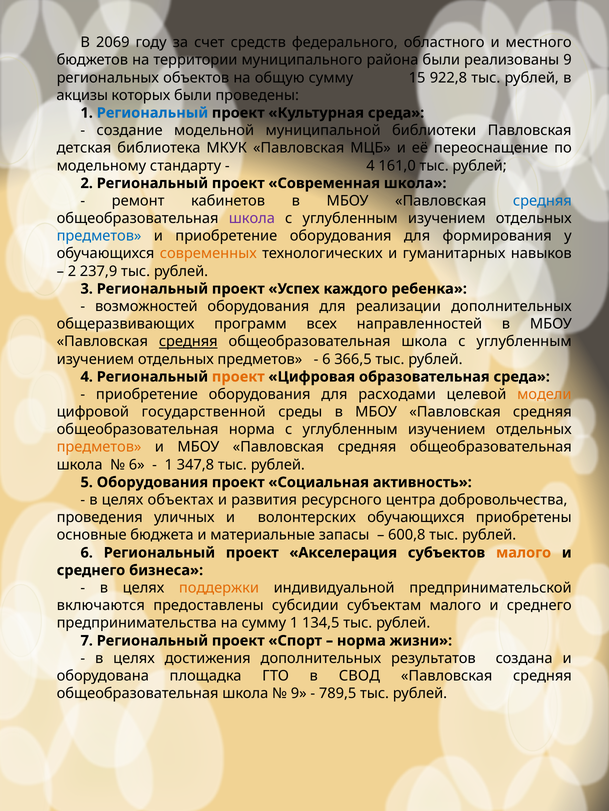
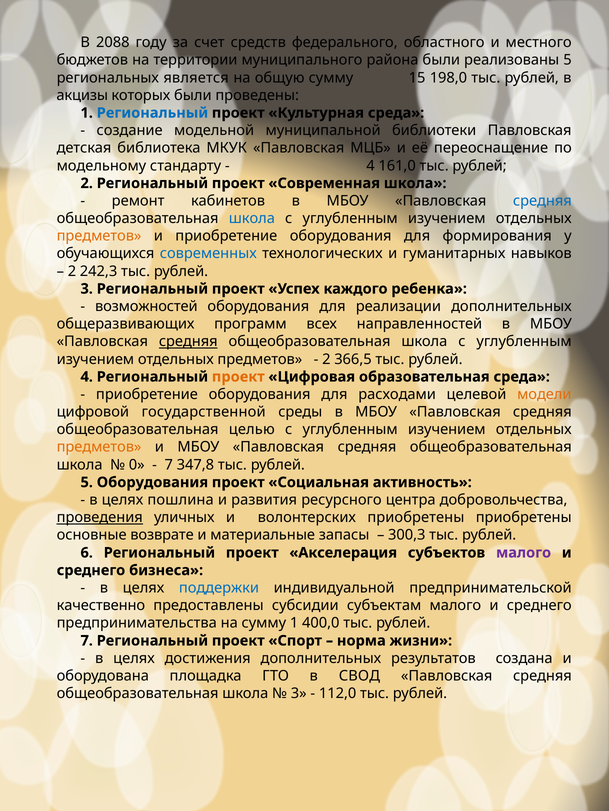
2069: 2069 -> 2088
реализованы 9: 9 -> 5
объектов: объектов -> является
922,8: 922,8 -> 198,0
школа at (252, 219) colour: purple -> blue
предметов at (99, 236) colour: blue -> orange
современных colour: orange -> blue
237,9: 237,9 -> 242,3
6 at (326, 360): 6 -> 2
общеобразовательная норма: норма -> целью
6 at (137, 465): 6 -> 0
1 at (169, 465): 1 -> 7
объектах: объектах -> пошлина
проведения underline: none -> present
волонтерских обучающихся: обучающихся -> приобретены
бюджета: бюджета -> возврате
600,8: 600,8 -> 300,3
малого at (524, 553) colour: orange -> purple
поддержки colour: orange -> blue
включаются: включаются -> качественно
134,5: 134,5 -> 400,0
9 at (299, 694): 9 -> 3
789,5: 789,5 -> 112,0
